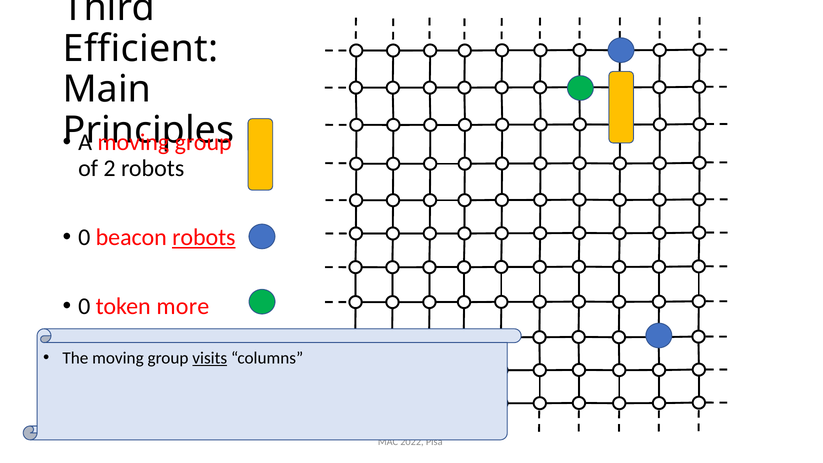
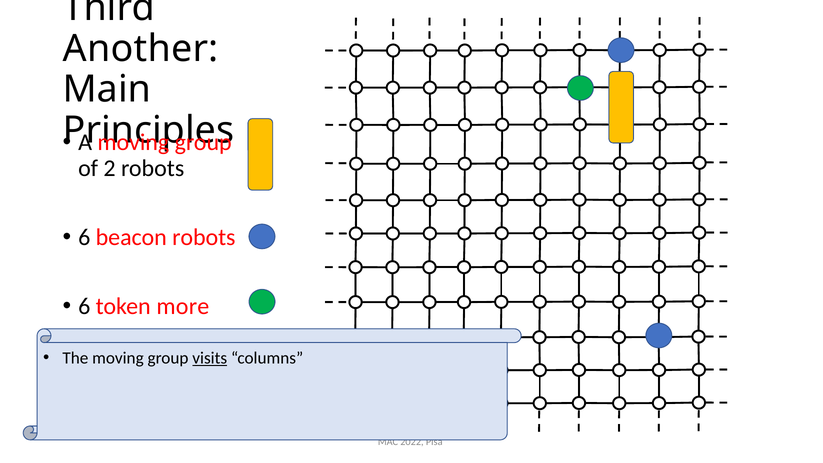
Efficient: Efficient -> Another
0 at (84, 237): 0 -> 6
robots at (204, 237) underline: present -> none
0 at (84, 306): 0 -> 6
